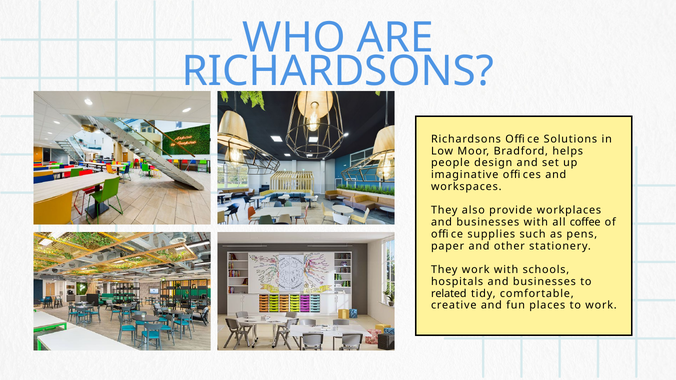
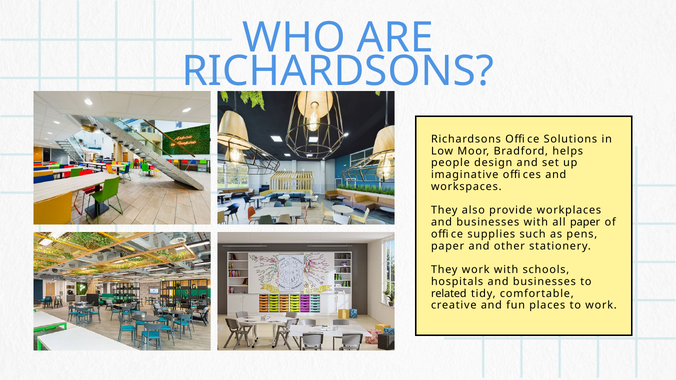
all coffee: coffee -> paper
